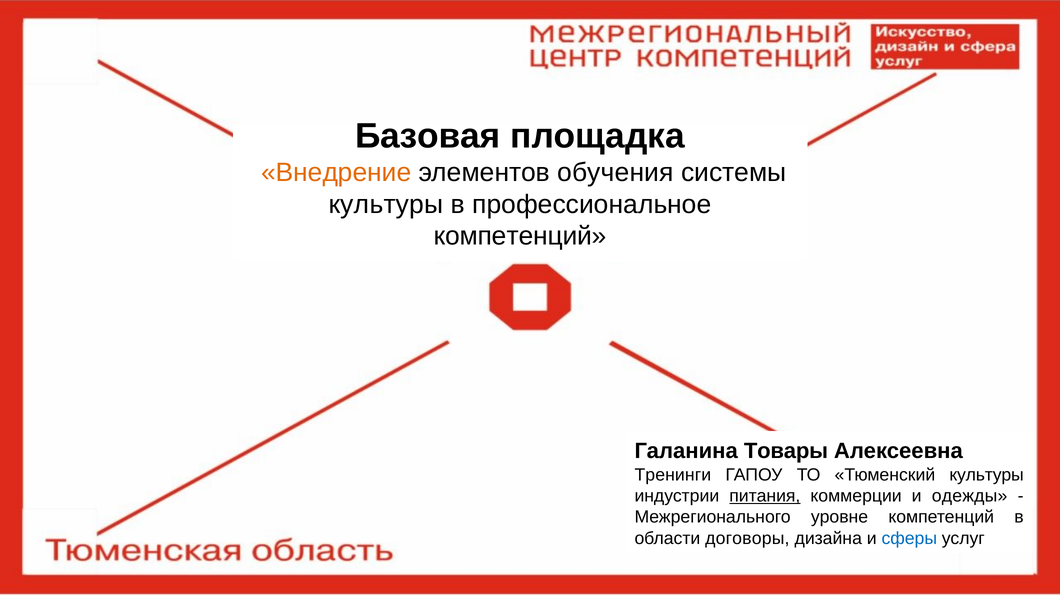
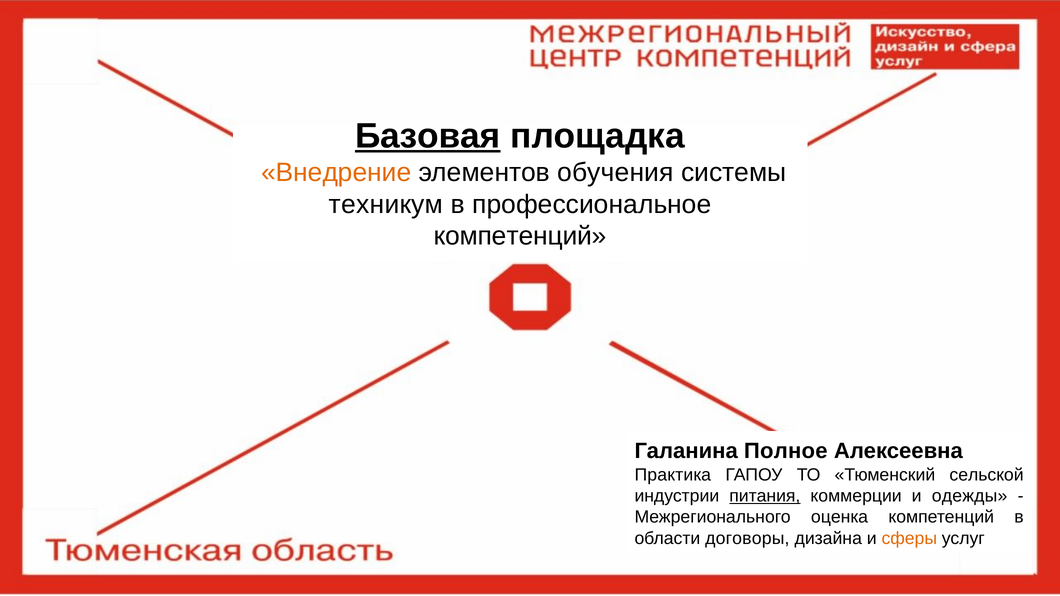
Базовая underline: none -> present
культуры at (386, 204): культуры -> техникум
Товары: Товары -> Полное
Тренинги: Тренинги -> Практика
Тюменский культуры: культуры -> сельской
уровне: уровне -> оценка
сферы colour: blue -> orange
